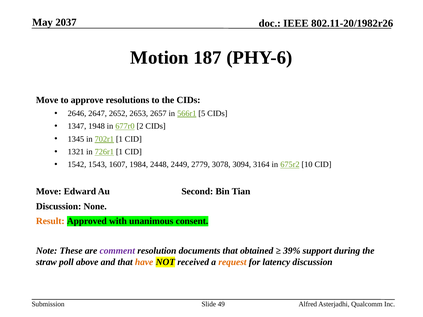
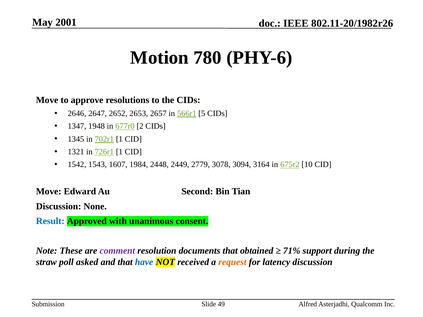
2037: 2037 -> 2001
187: 187 -> 780
Result colour: orange -> blue
39%: 39% -> 71%
above: above -> asked
have colour: orange -> blue
